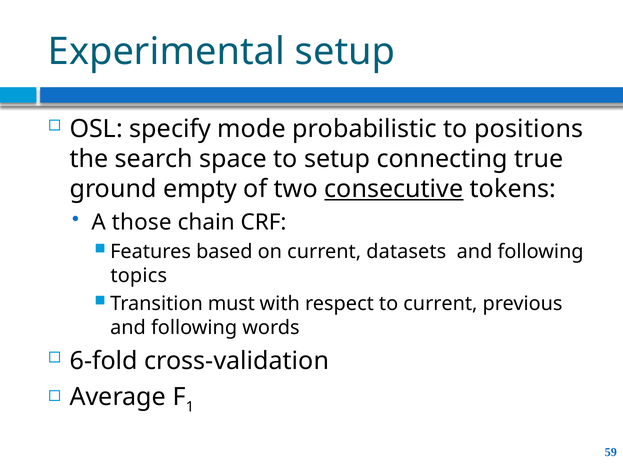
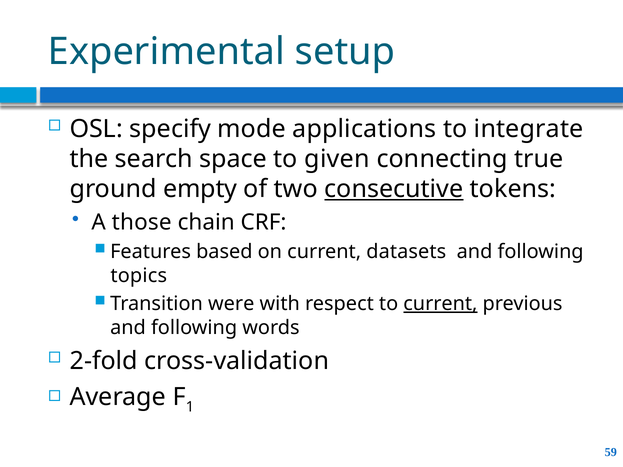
probabilistic: probabilistic -> applications
positions: positions -> integrate
to setup: setup -> given
must: must -> were
current at (440, 304) underline: none -> present
6-fold: 6-fold -> 2-fold
